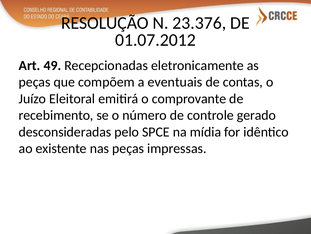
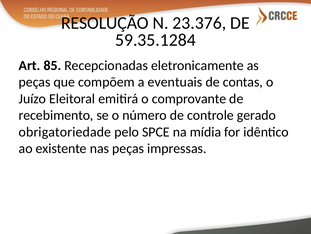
01.07.2012: 01.07.2012 -> 59.35.1284
49: 49 -> 85
desconsideradas: desconsideradas -> obrigatoriedade
